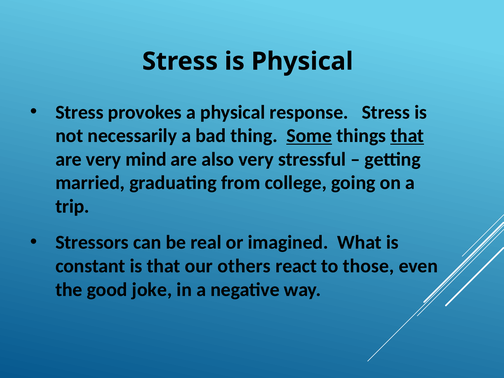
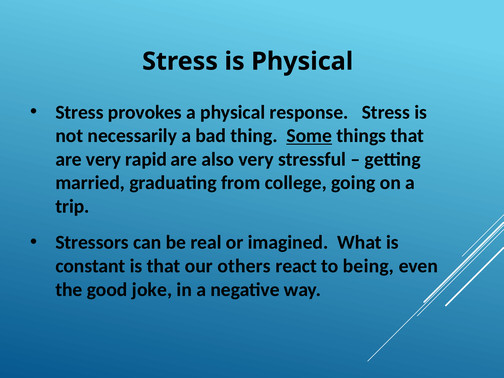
that at (407, 136) underline: present -> none
mind: mind -> rapid
those: those -> being
